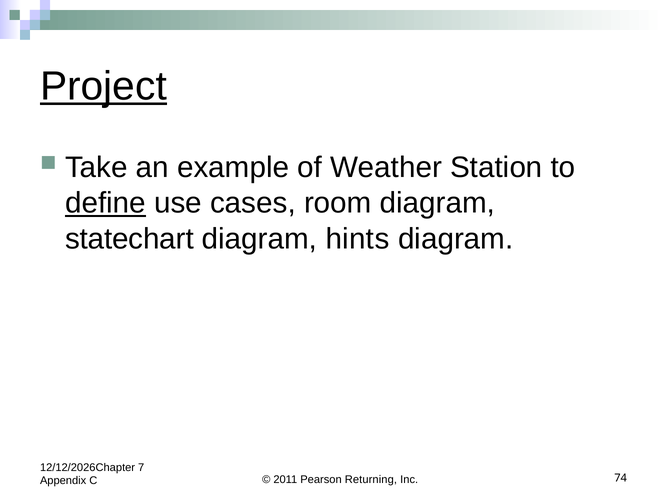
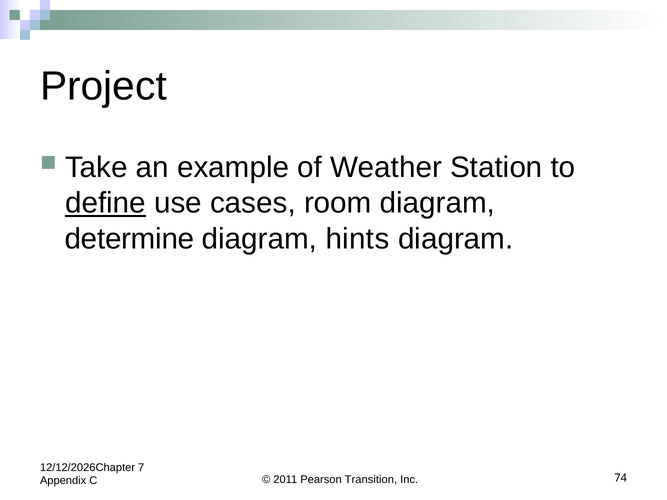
Project underline: present -> none
statechart: statechart -> determine
Returning: Returning -> Transition
